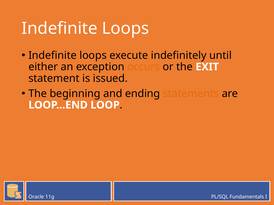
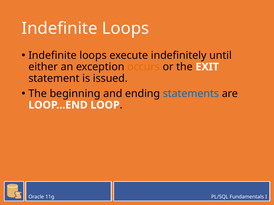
statements colour: orange -> blue
